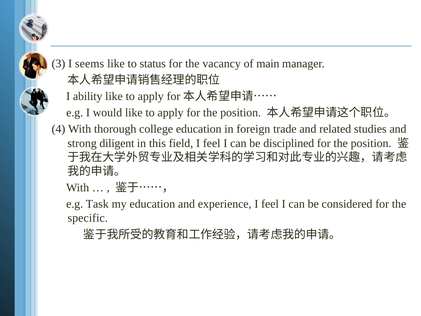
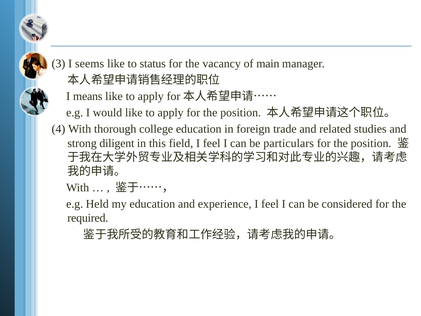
ability: ability -> means
disciplined: disciplined -> particulars
Task: Task -> Held
specific: specific -> required
